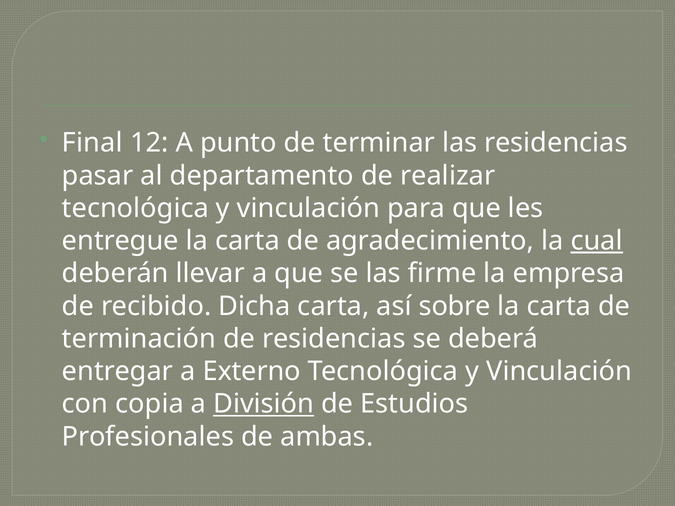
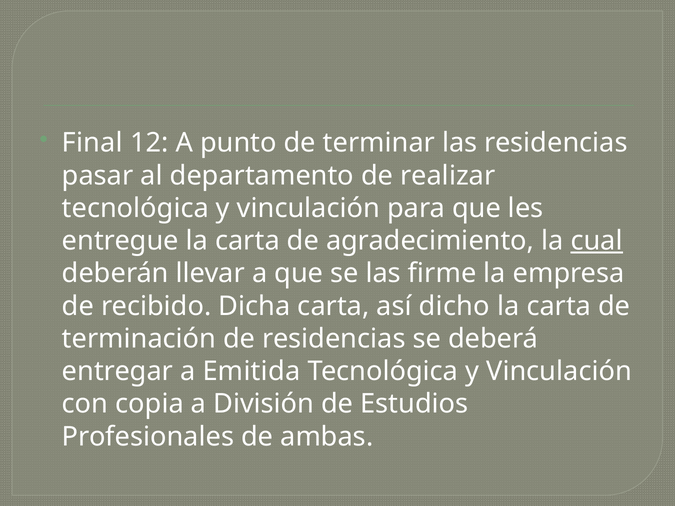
sobre: sobre -> dicho
Externo: Externo -> Emitida
División underline: present -> none
